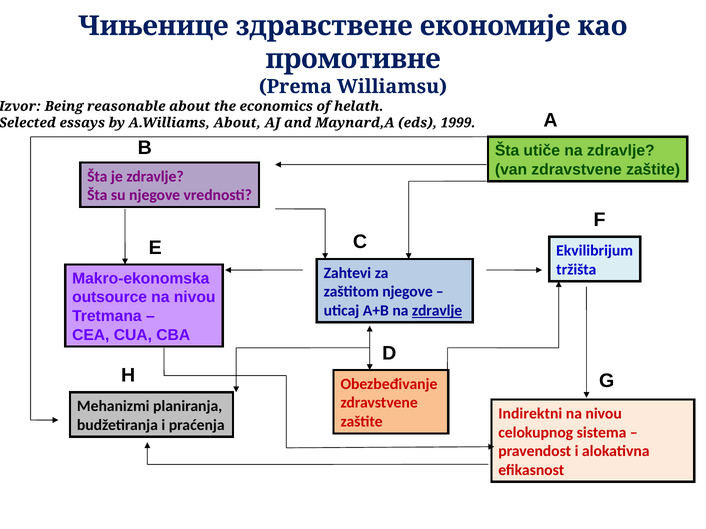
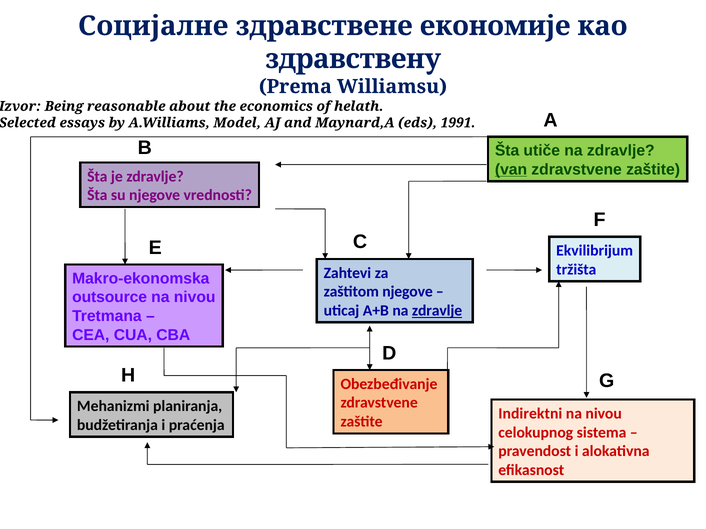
Чињенице: Чињенице -> Социјалне
промотивне: промотивне -> здравствену
A.Williams About: About -> Model
1999: 1999 -> 1991
van underline: none -> present
